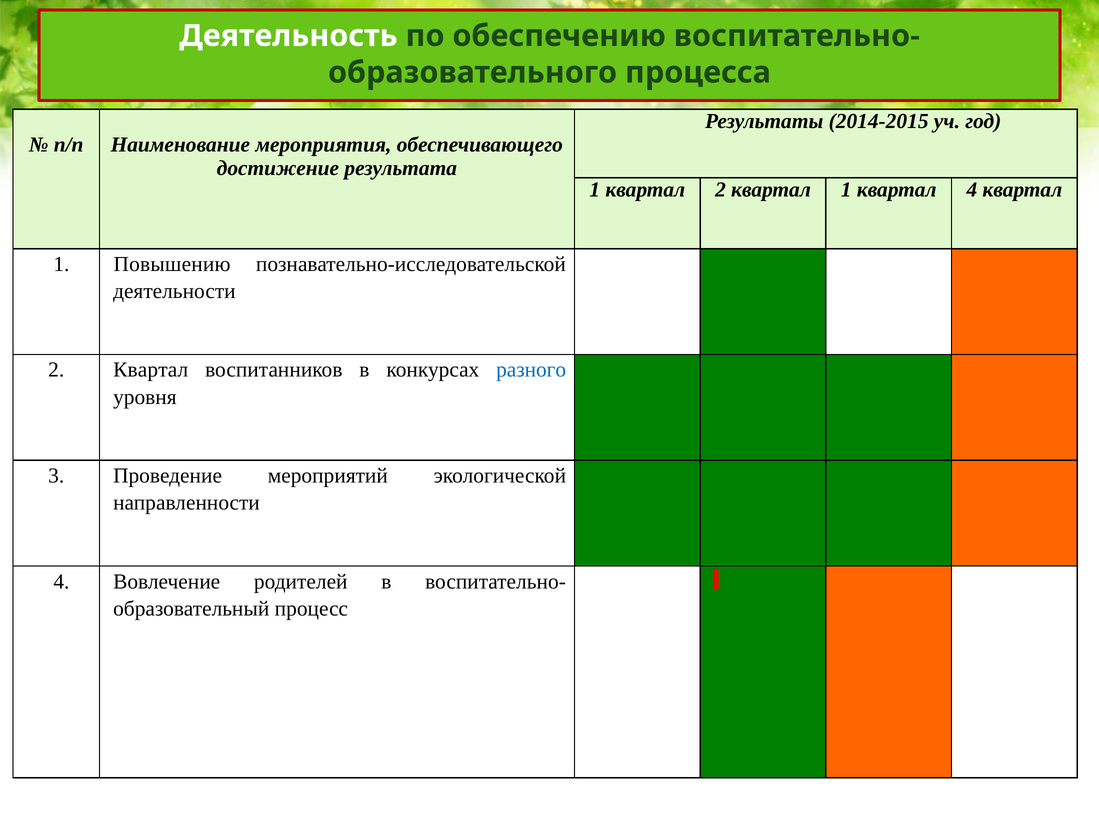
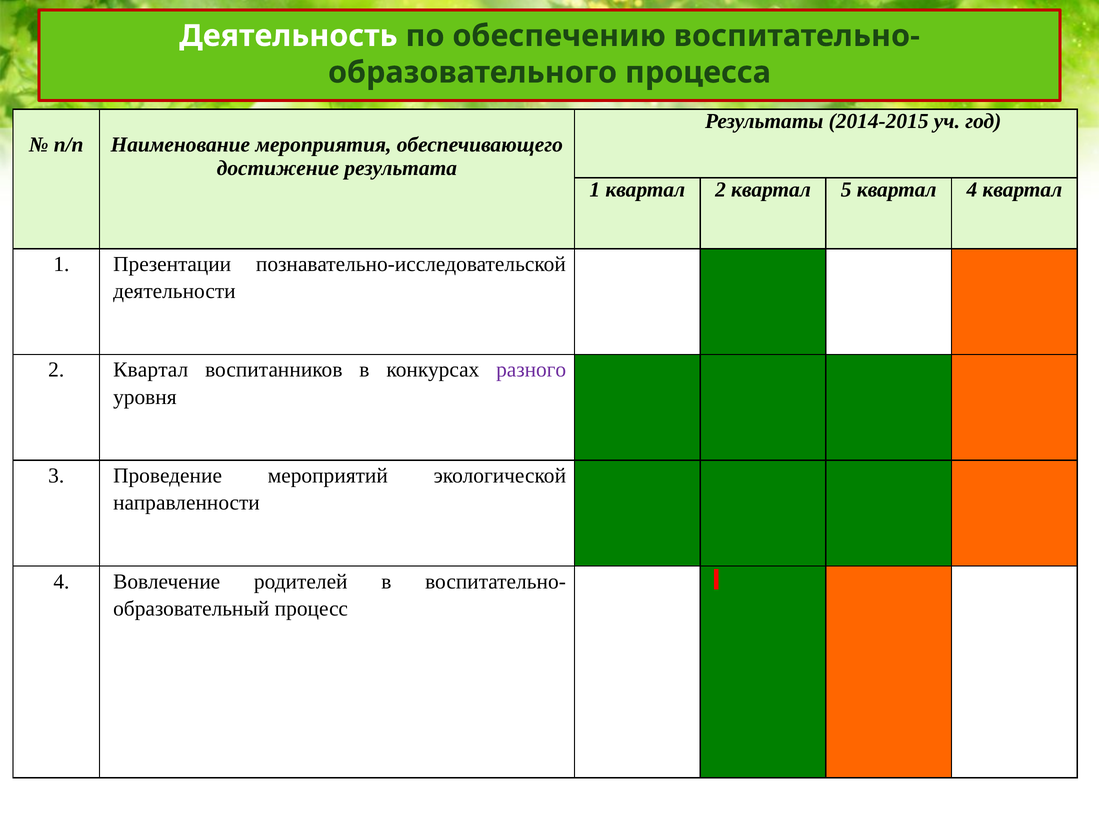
2 квартал 1: 1 -> 5
Повышению: Повышению -> Презентации
разного colour: blue -> purple
